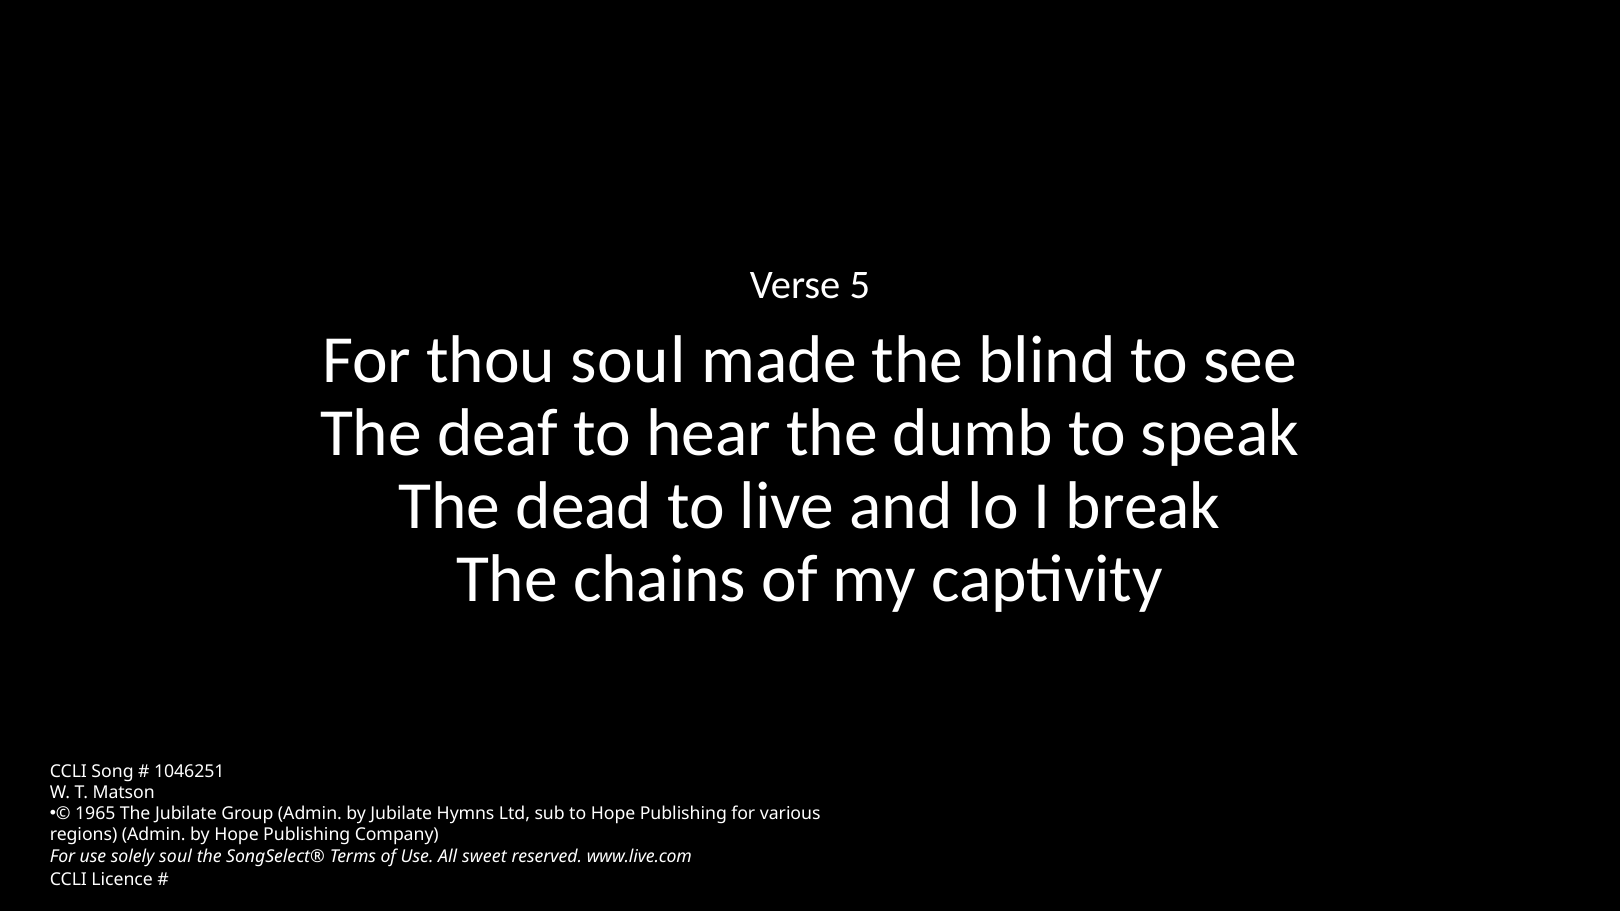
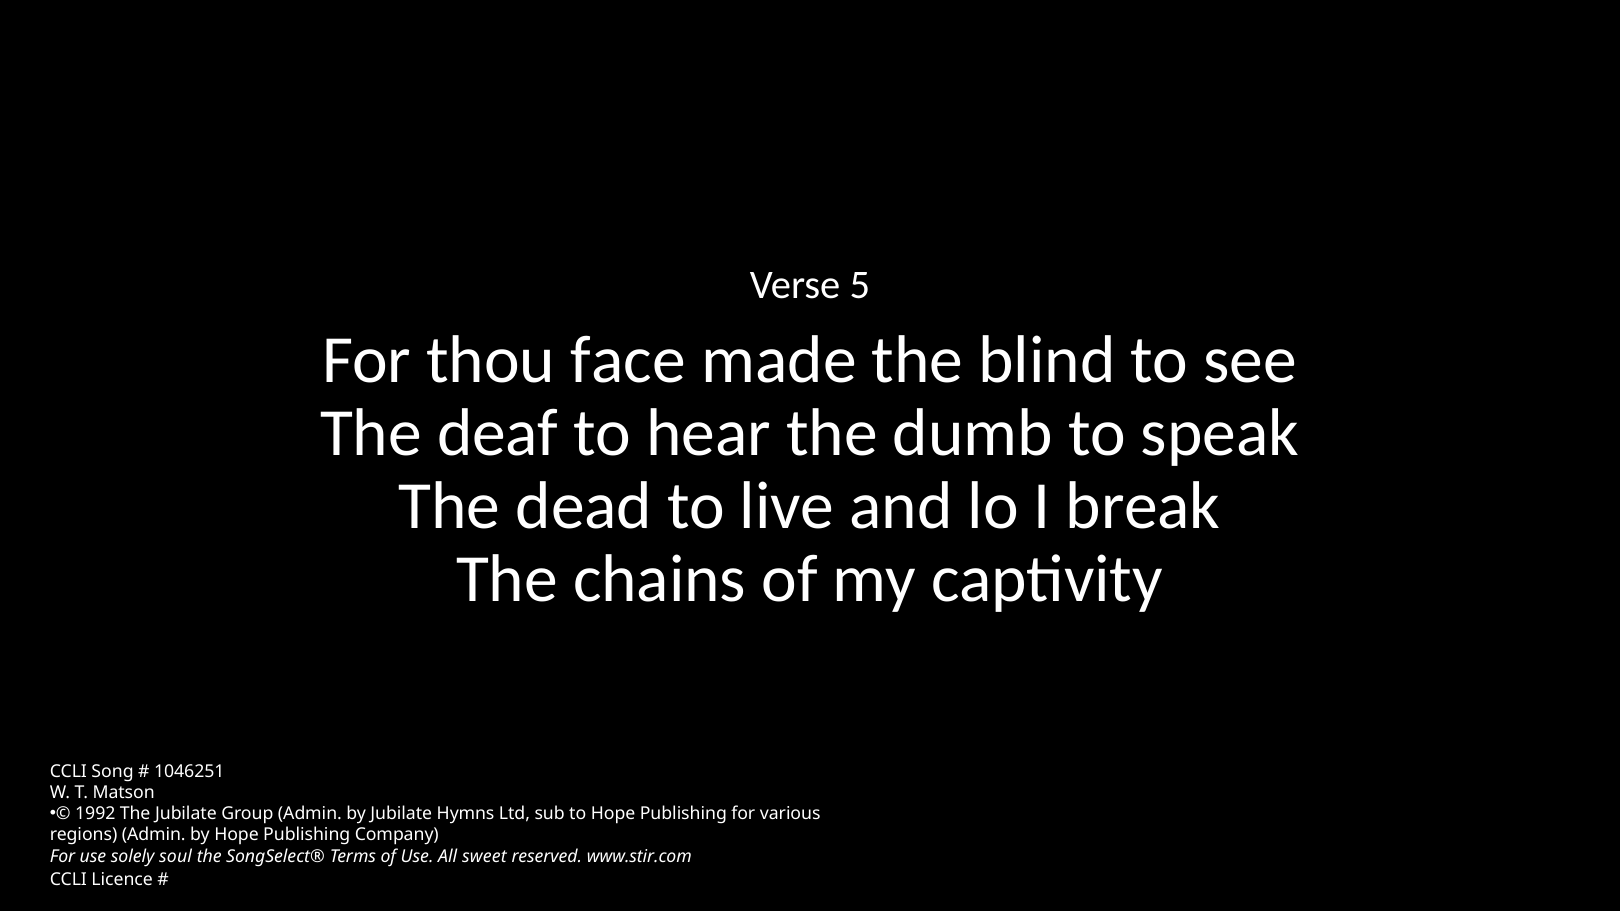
thou soul: soul -> face
1965: 1965 -> 1992
www.live.com: www.live.com -> www.stir.com
